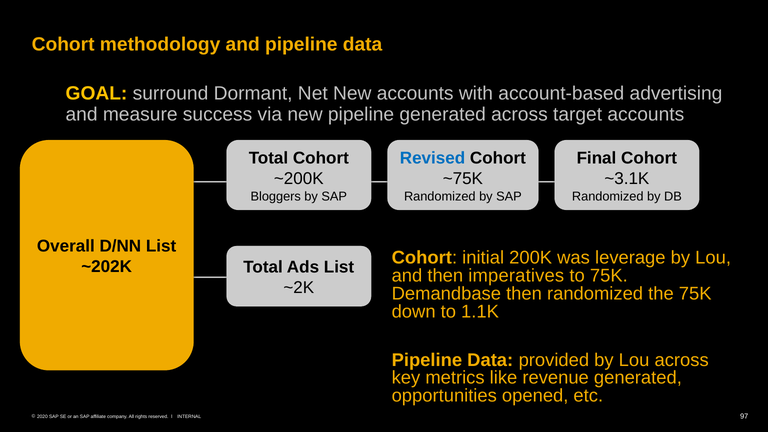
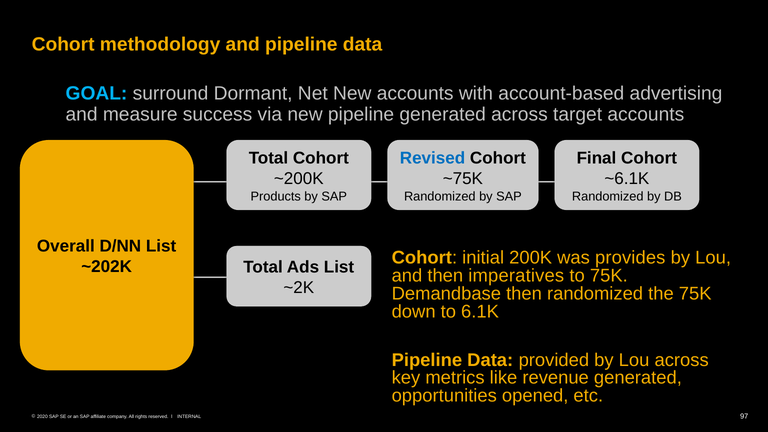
GOAL colour: yellow -> light blue
~3.1K: ~3.1K -> ~6.1K
Bloggers: Bloggers -> Products
leverage: leverage -> provides
1.1K: 1.1K -> 6.1K
